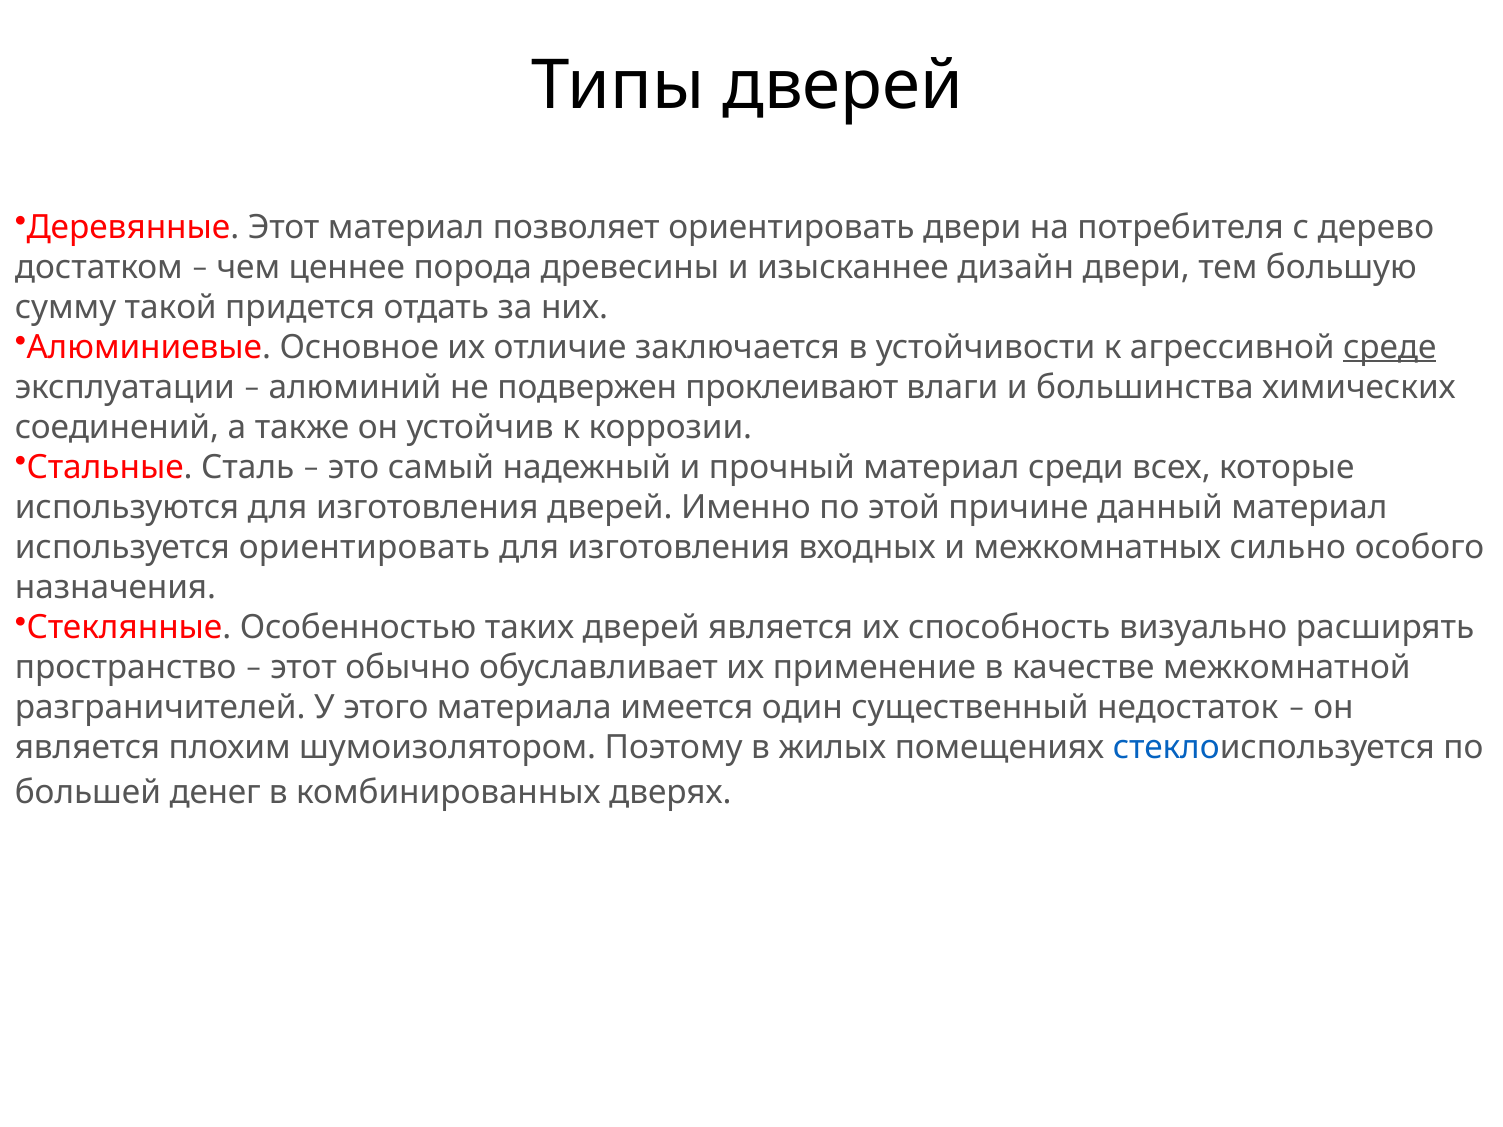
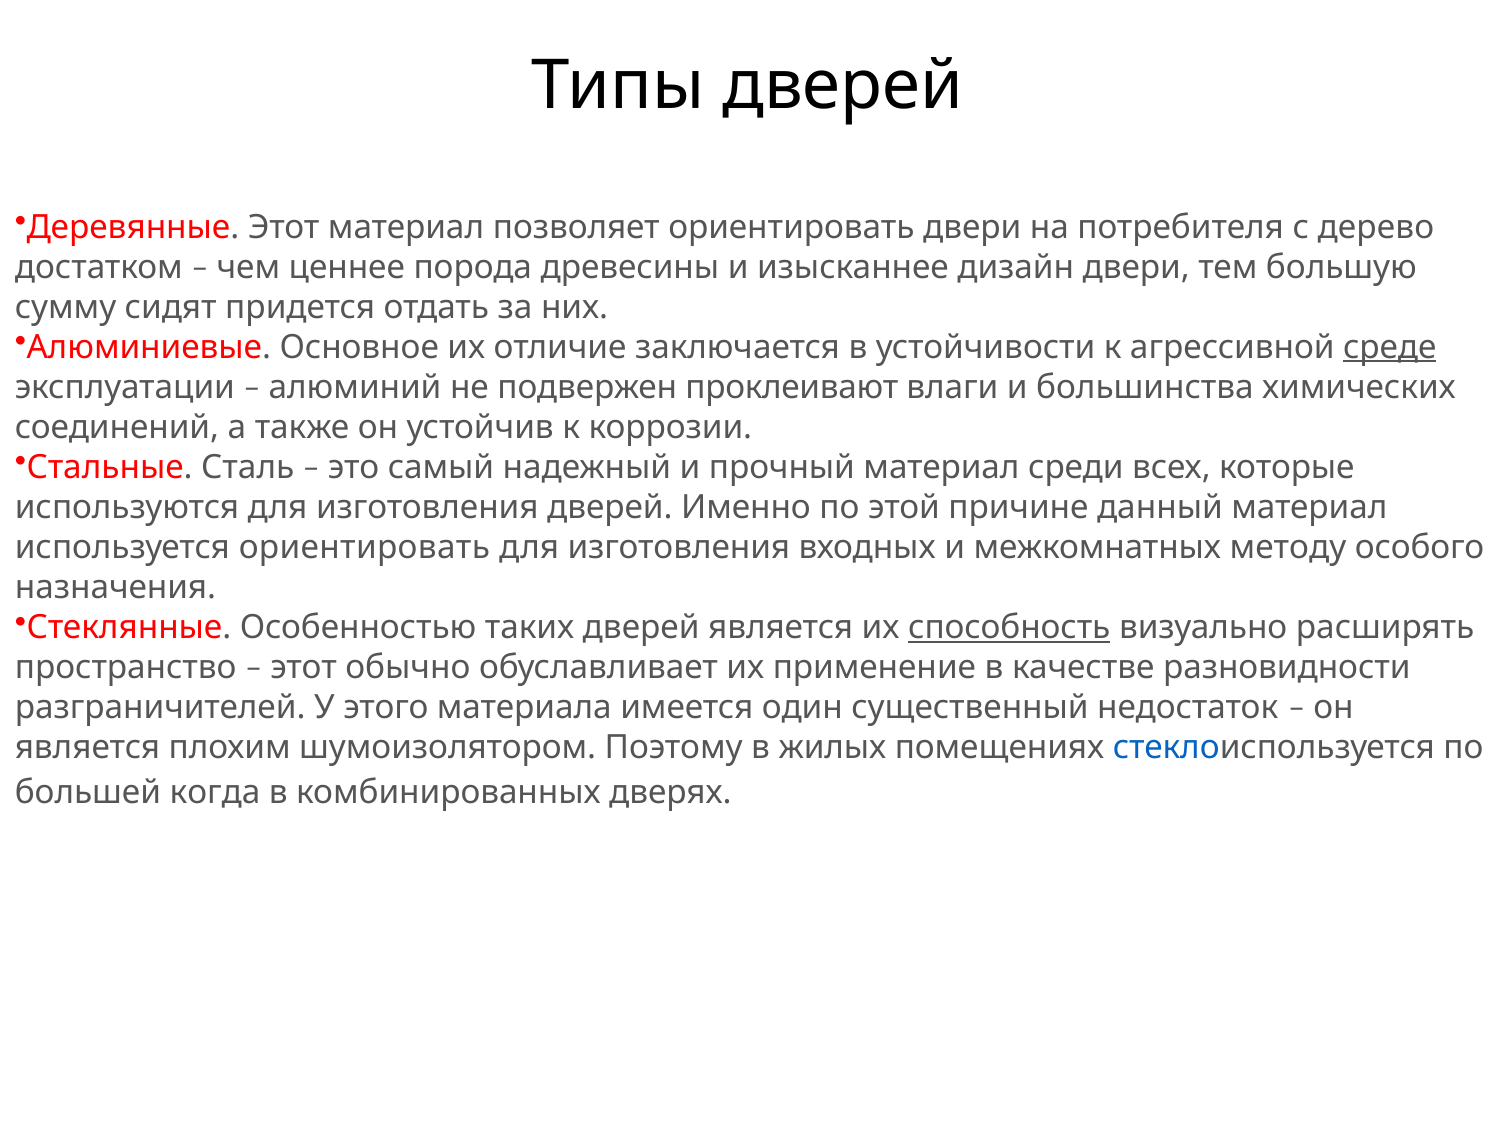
такой: такой -> сидят
сильно: сильно -> методу
способность underline: none -> present
межкомнатной: межкомнатной -> разновидности
денег: денег -> когда
